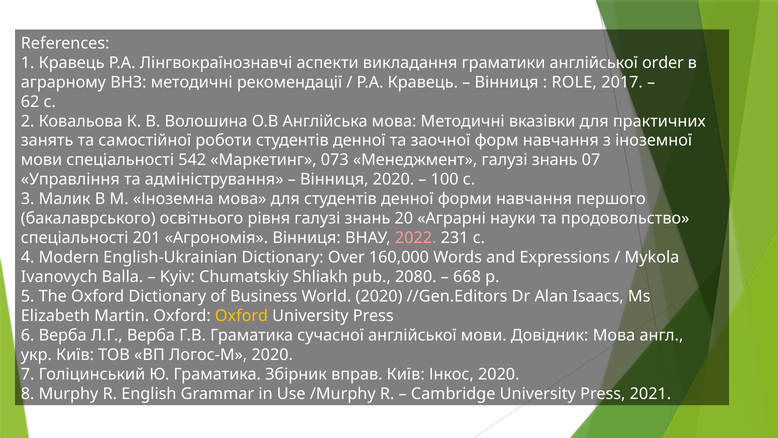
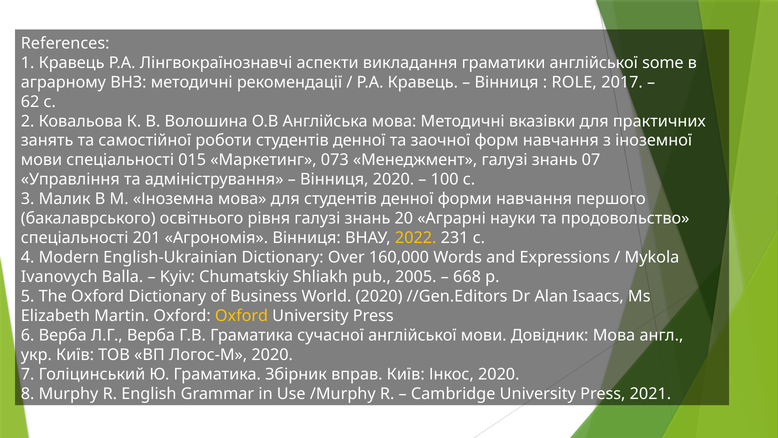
order: order -> some
542: 542 -> 015
2022 colour: pink -> yellow
2080: 2080 -> 2005
